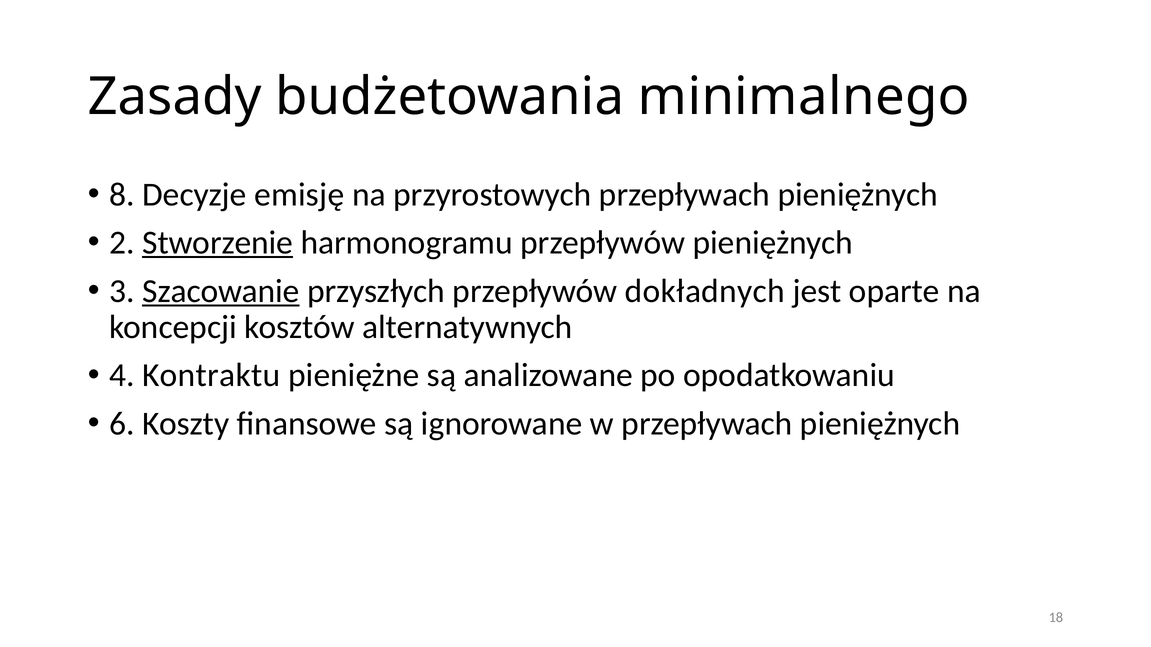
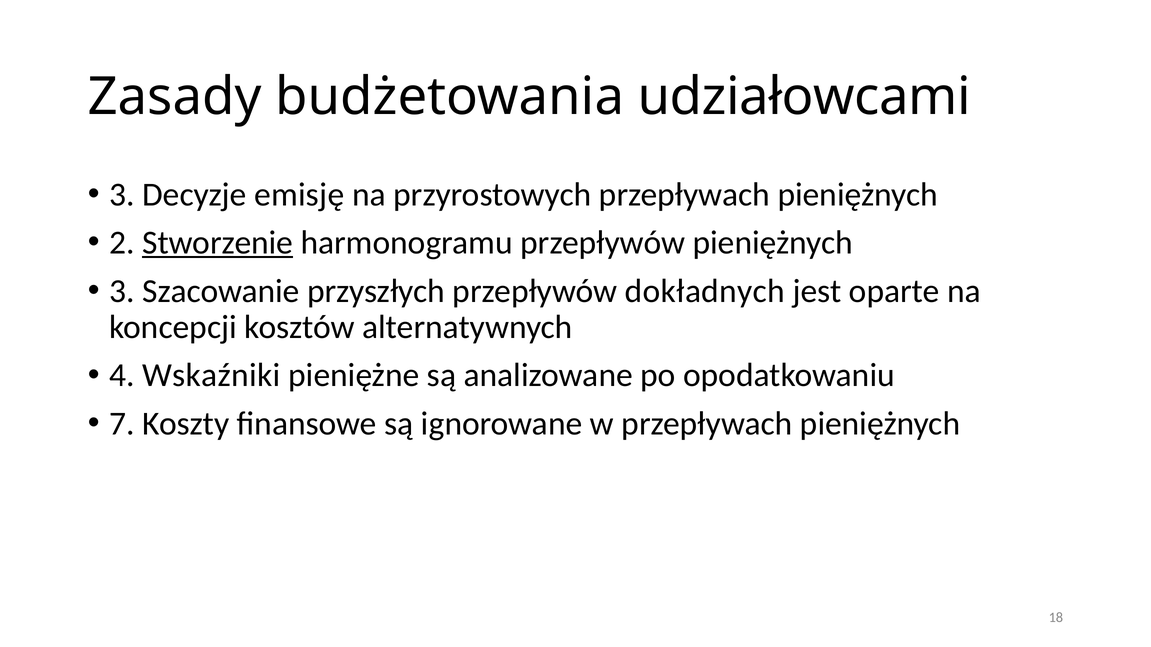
minimalnego: minimalnego -> udziałowcami
8 at (122, 195): 8 -> 3
Szacowanie underline: present -> none
Kontraktu: Kontraktu -> Wskaźniki
6: 6 -> 7
